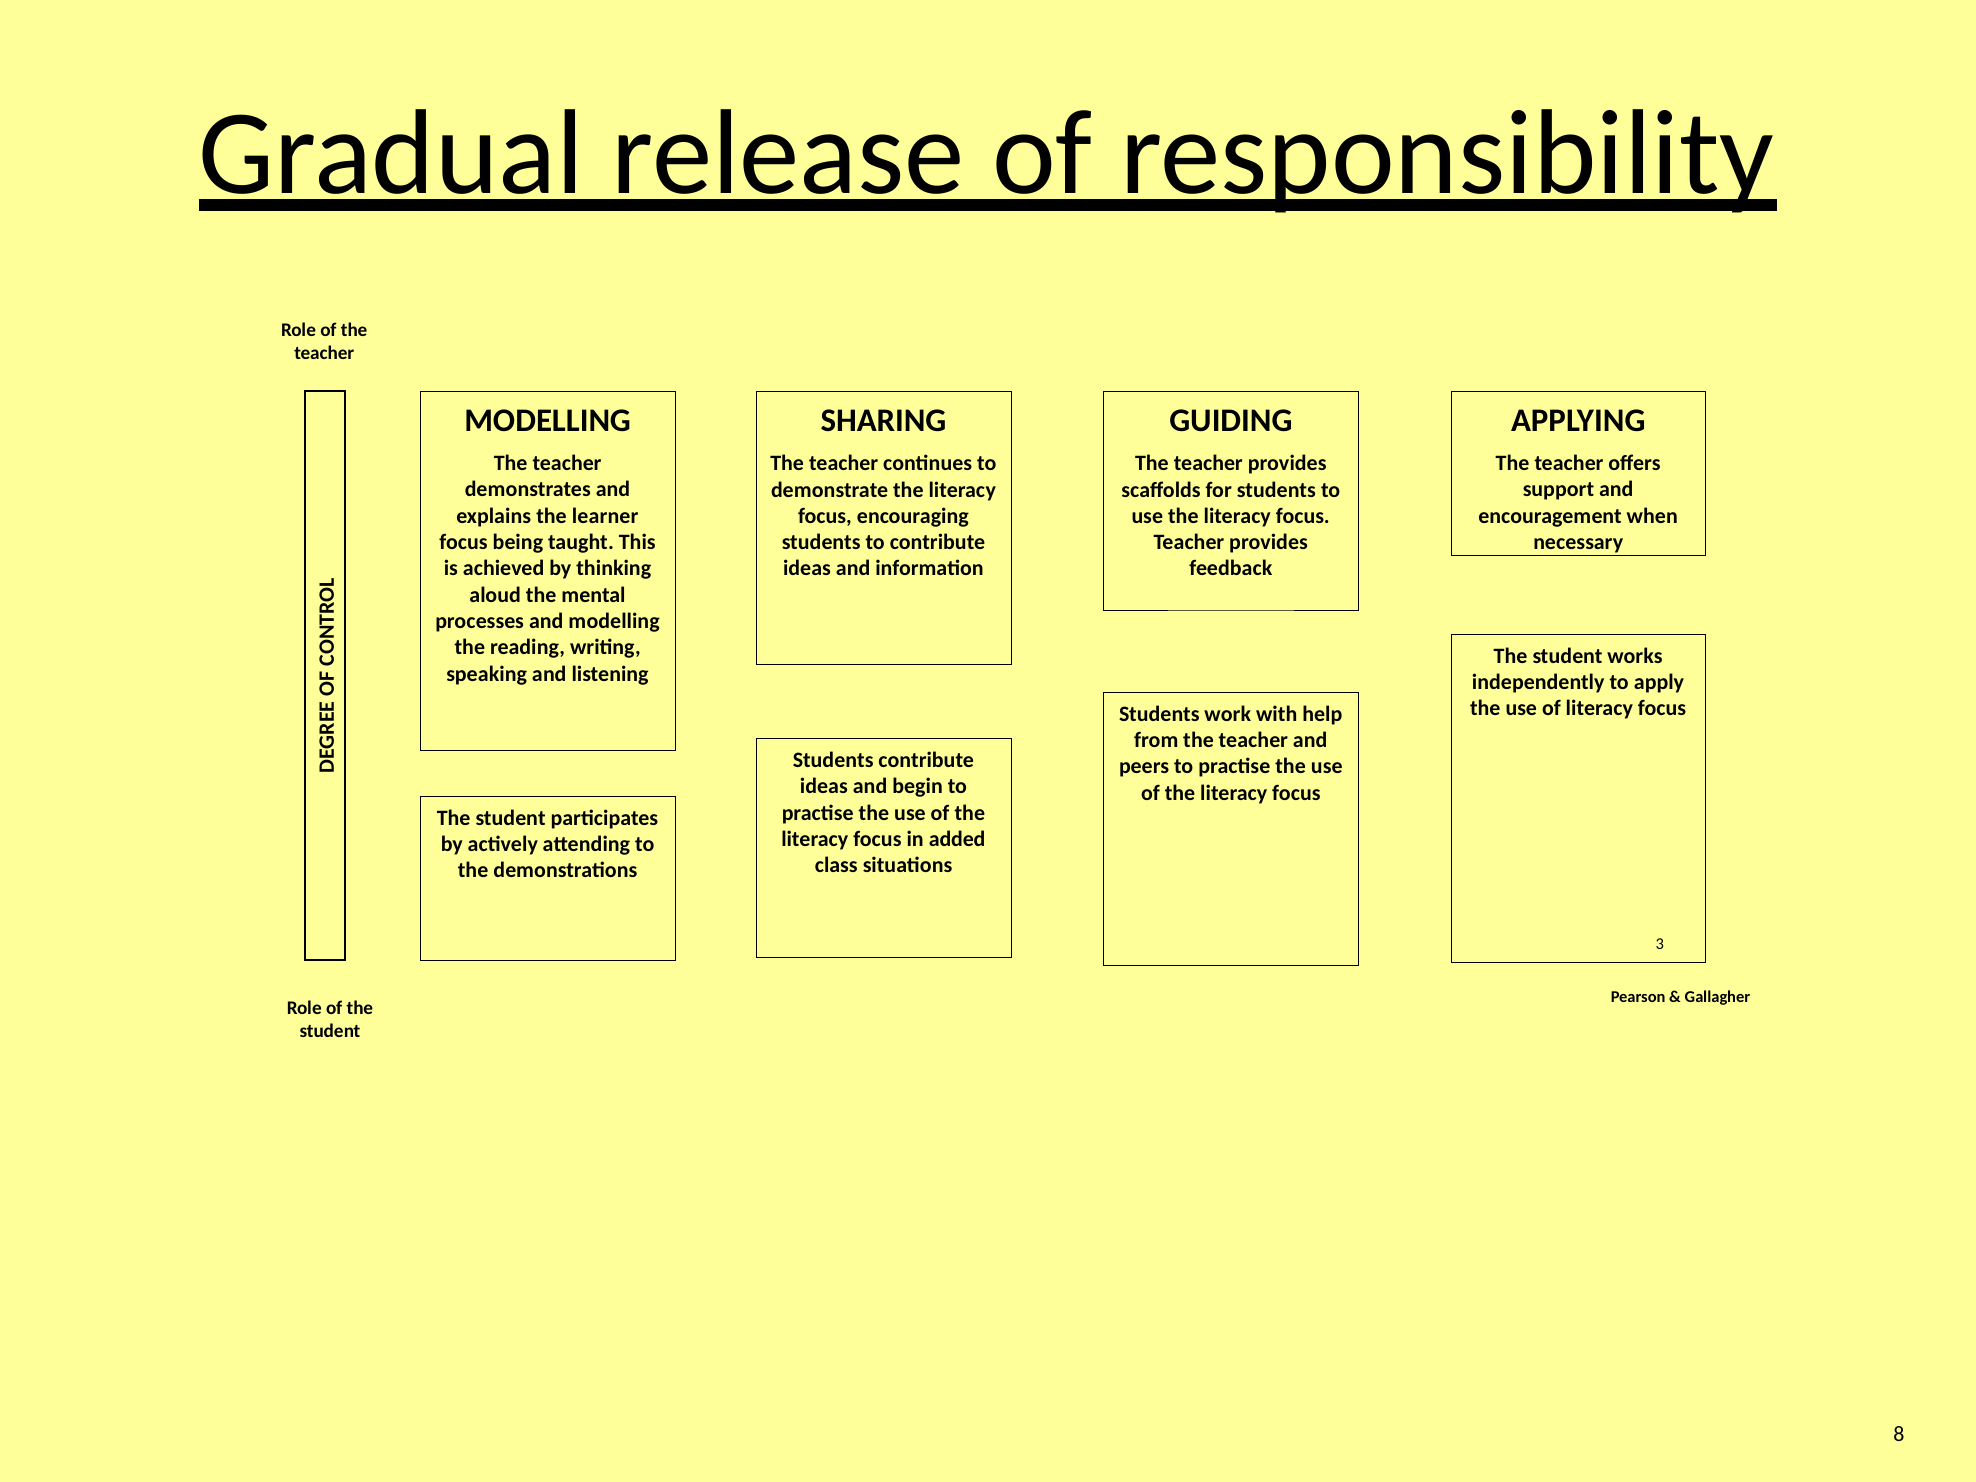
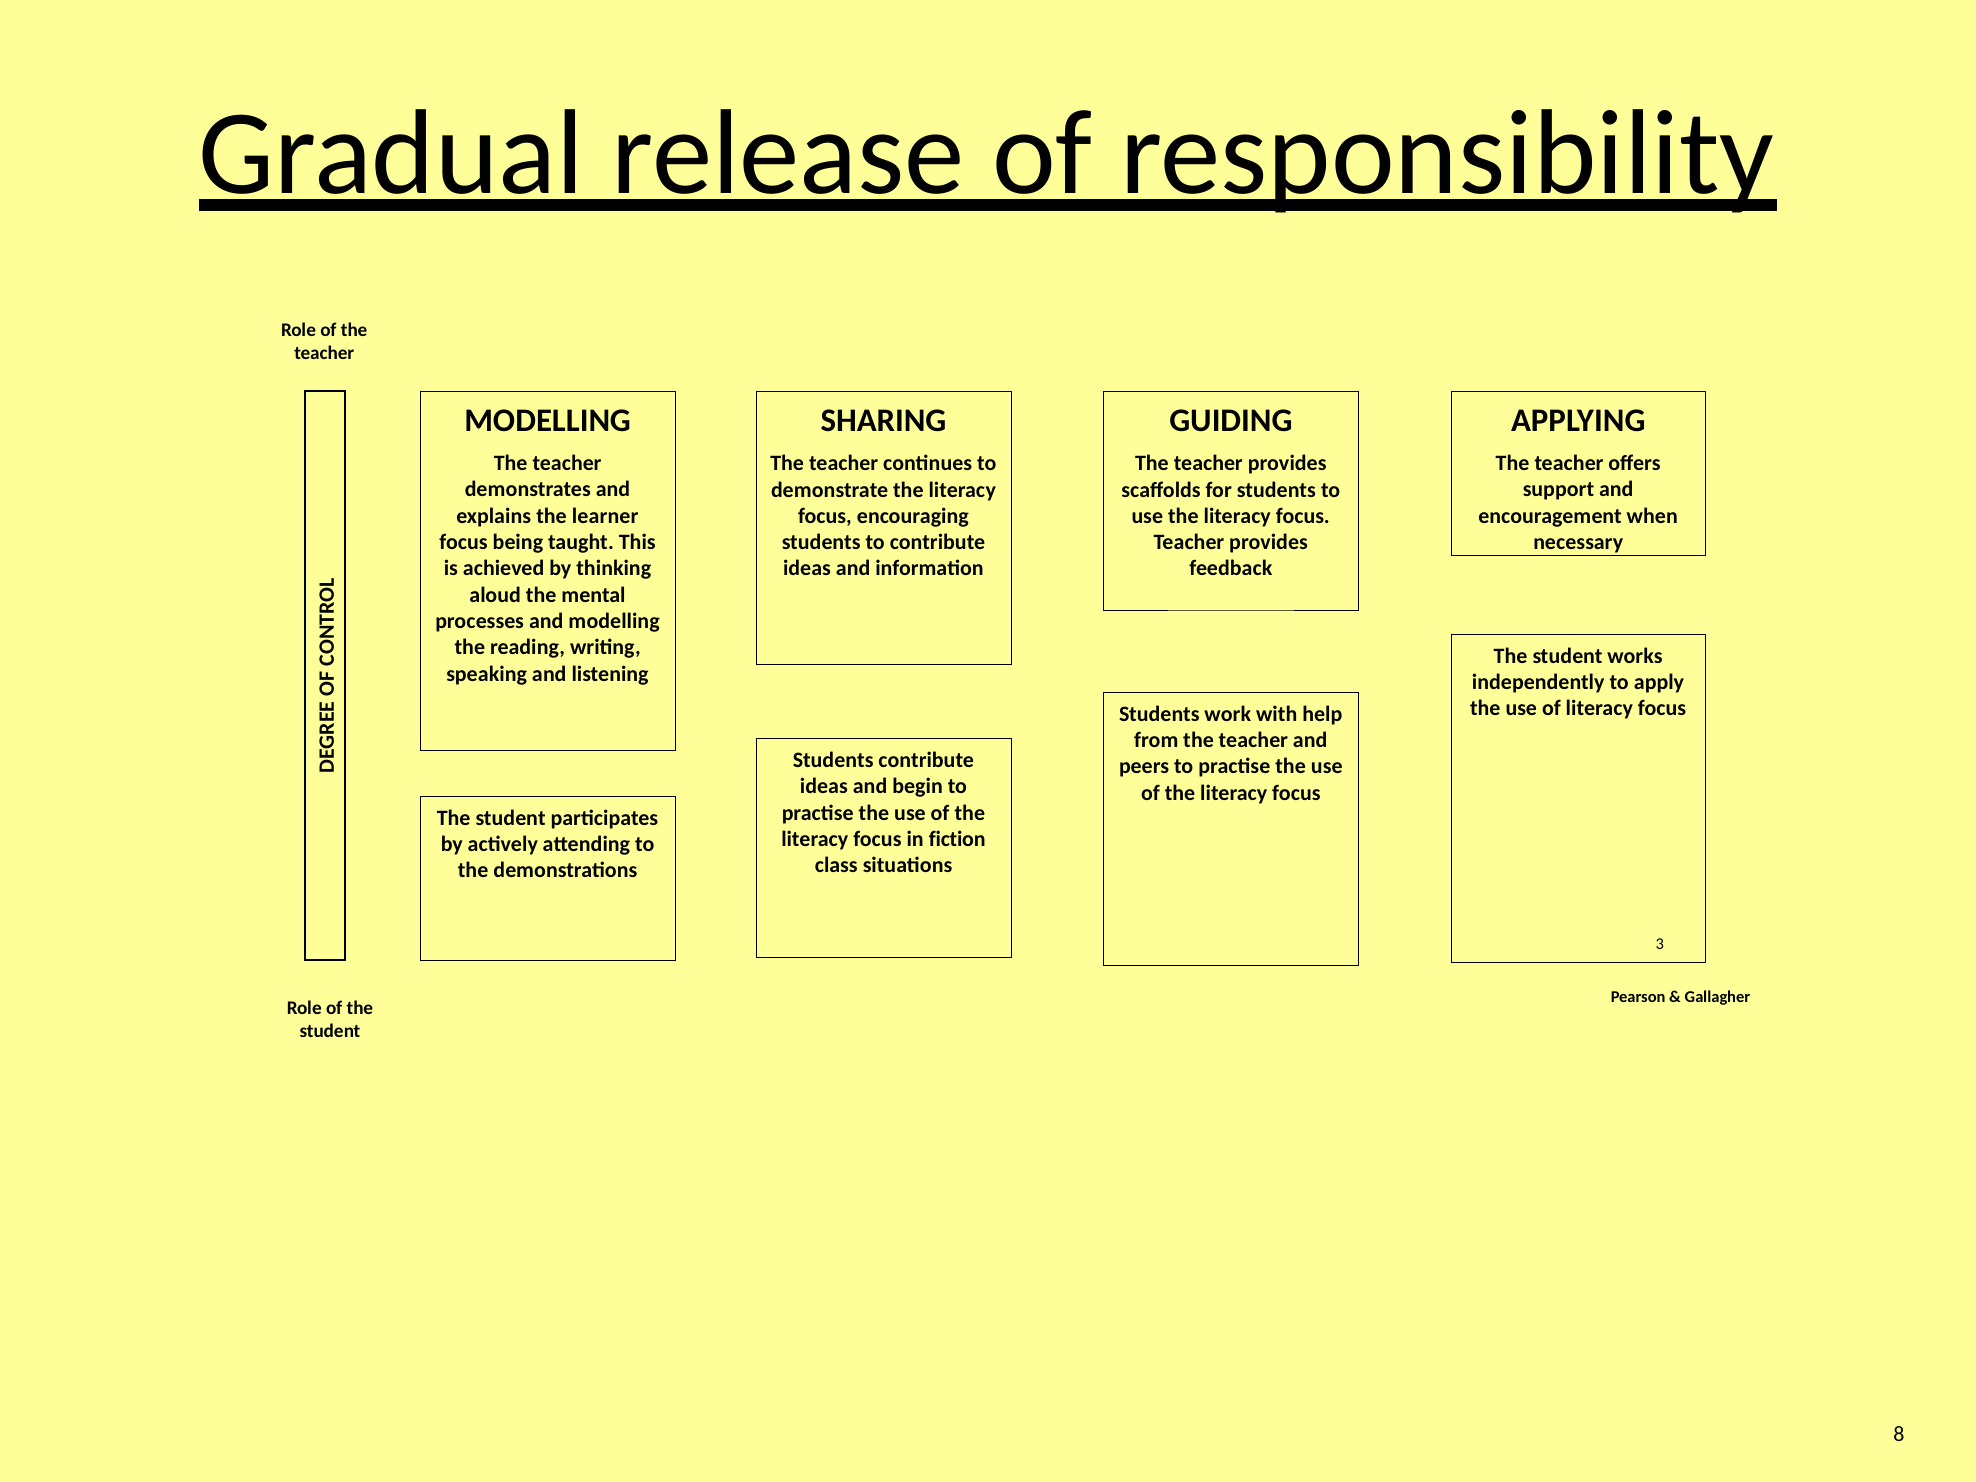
added: added -> fiction
